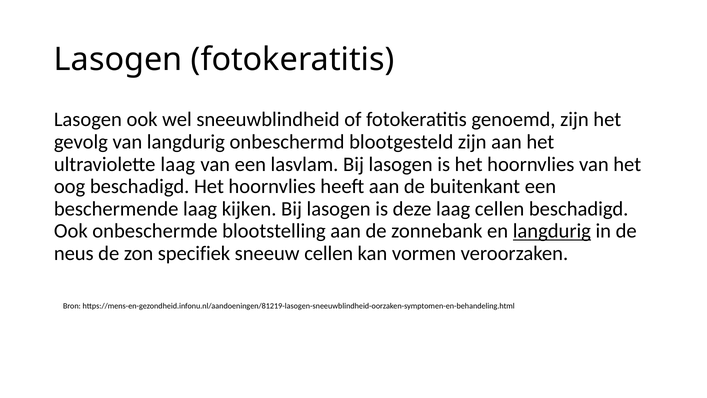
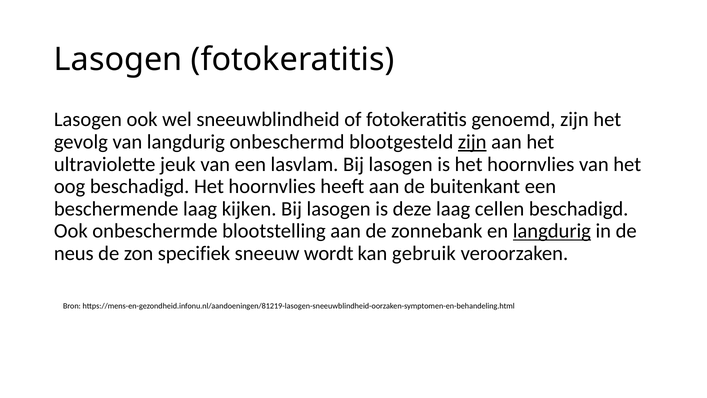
zijn at (472, 142) underline: none -> present
ultraviolette laag: laag -> jeuk
sneeuw cellen: cellen -> wordt
vormen: vormen -> gebruik
